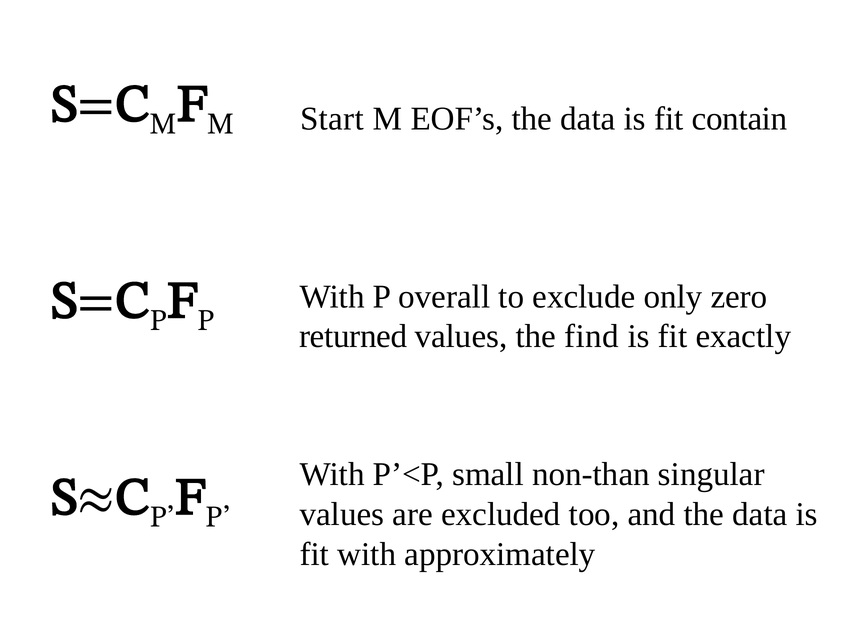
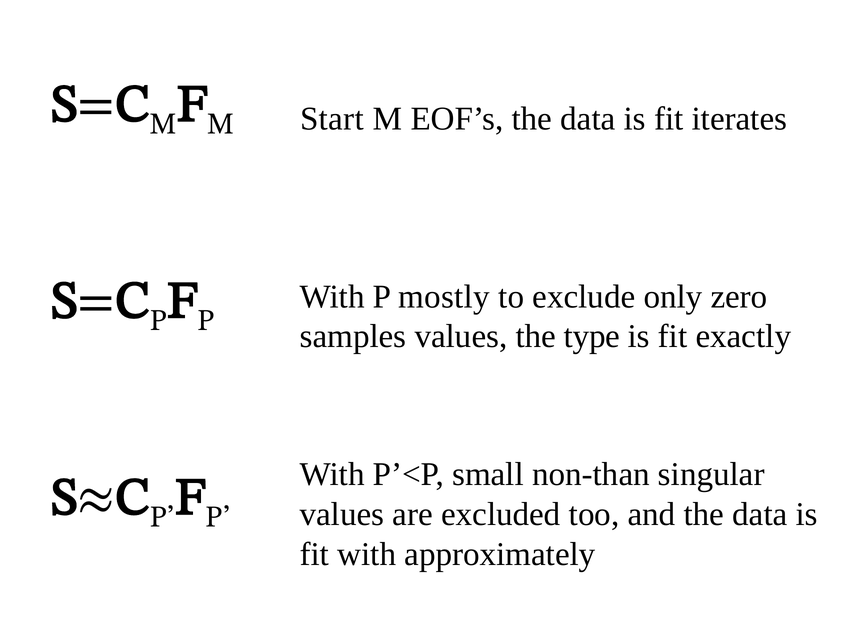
contain: contain -> iterates
overall: overall -> mostly
returned: returned -> samples
find: find -> type
